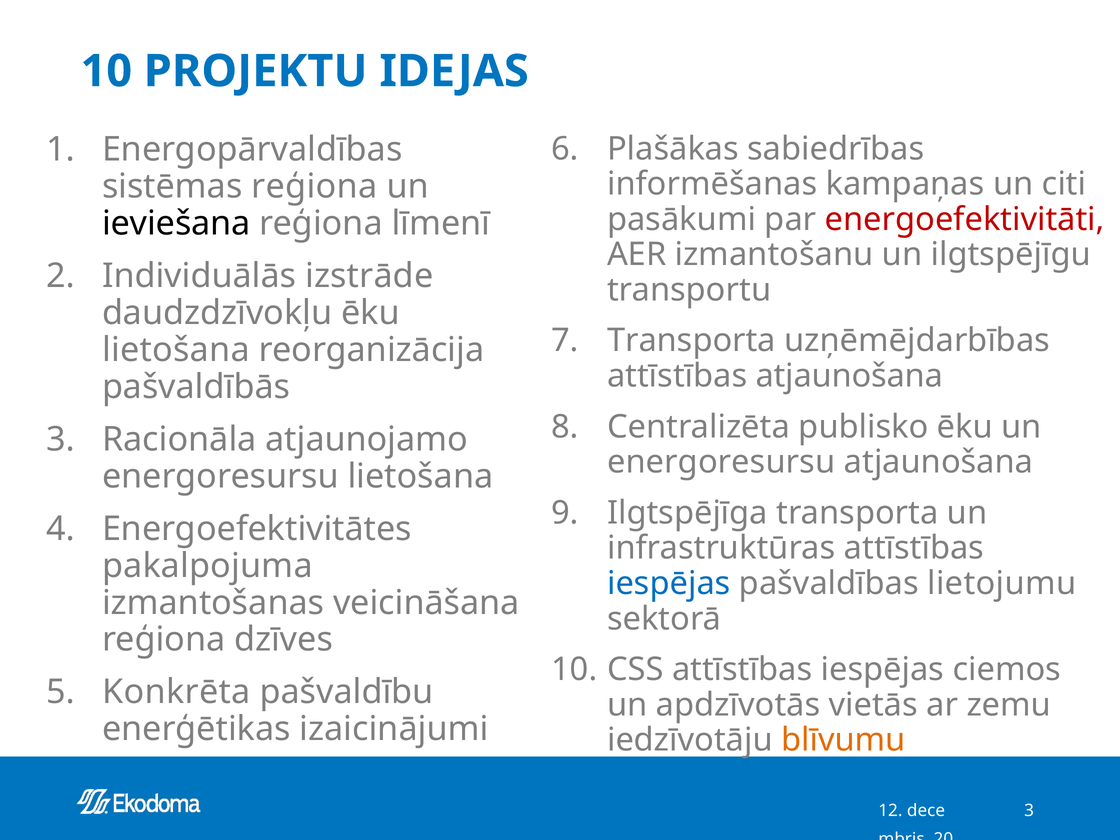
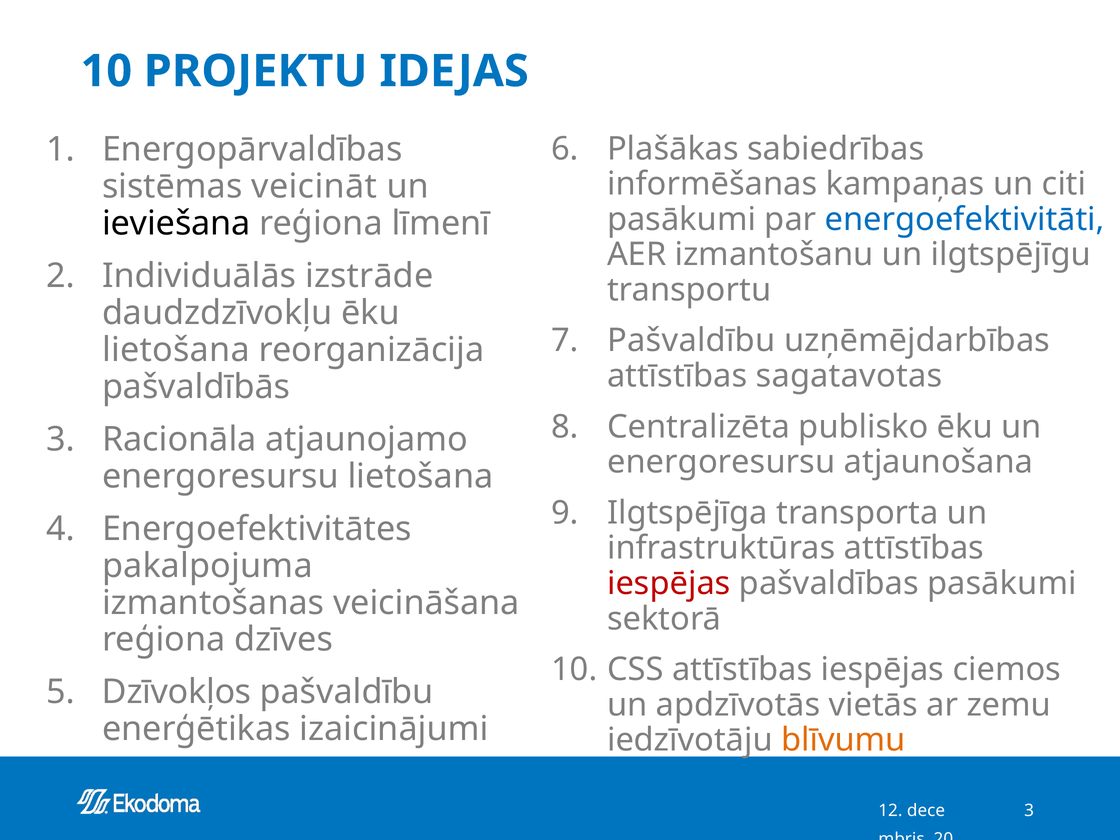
sistēmas reģiona: reģiona -> veicināt
energoefektivitāti colour: red -> blue
Transporta at (691, 341): Transporta -> Pašvaldību
attīstības atjaunošana: atjaunošana -> sagatavotas
iespējas at (669, 583) colour: blue -> red
pašvaldības lietojumu: lietojumu -> pasākumi
Konkrēta: Konkrēta -> Dzīvokļos
